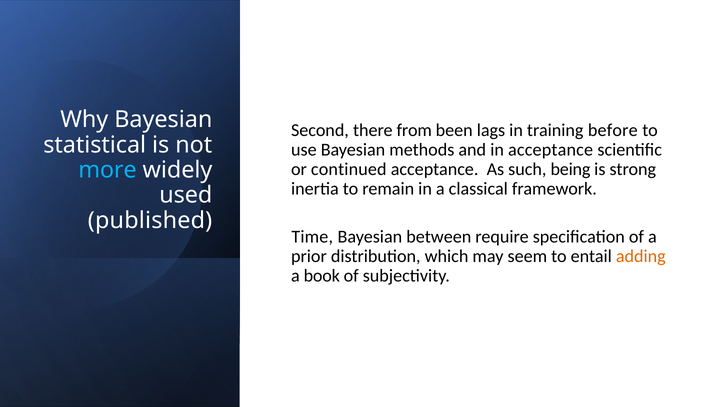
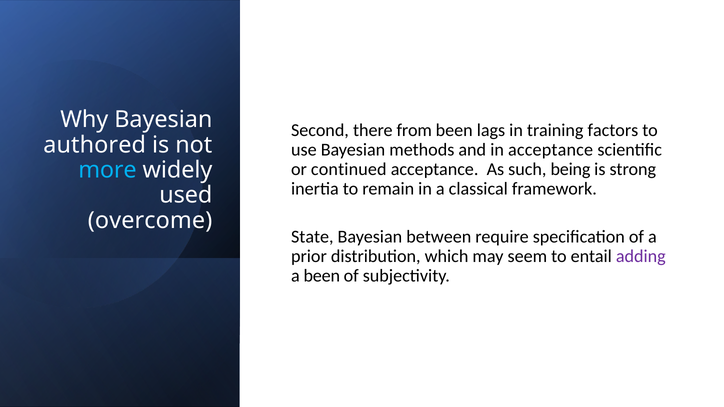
before: before -> factors
statistical: statistical -> authored
published: published -> overcome
Time: Time -> State
adding colour: orange -> purple
a book: book -> been
